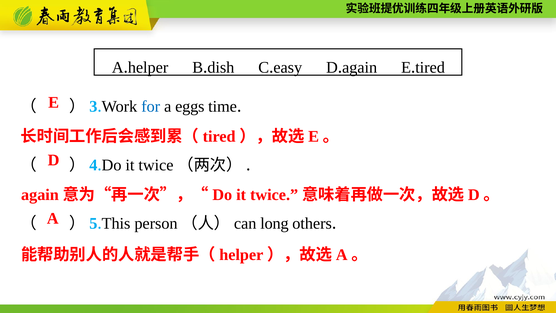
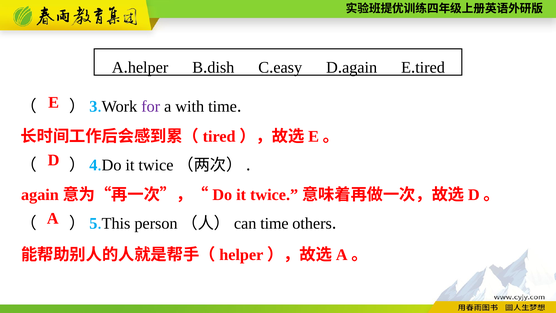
for colour: blue -> purple
eggs: eggs -> with
long at (274, 223): long -> time
